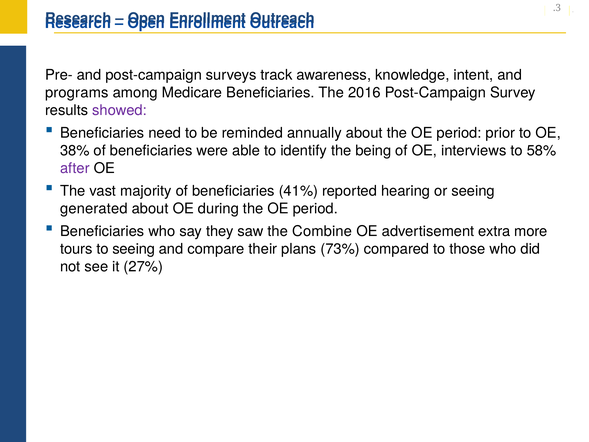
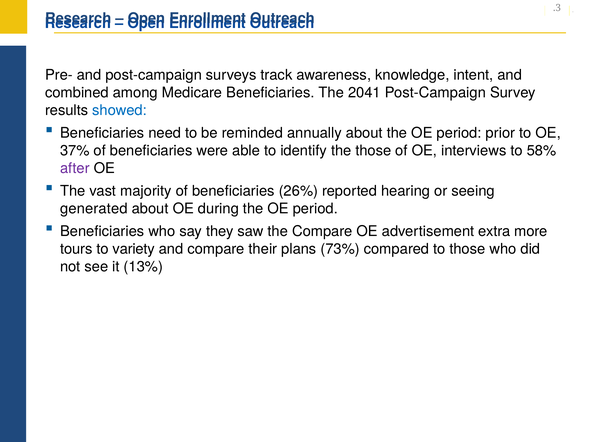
programs: programs -> combined
2016: 2016 -> 2041
showed colour: purple -> blue
38%: 38% -> 37%
the being: being -> those
41%: 41% -> 26%
the Combine: Combine -> Compare
to seeing: seeing -> variety
27%: 27% -> 13%
